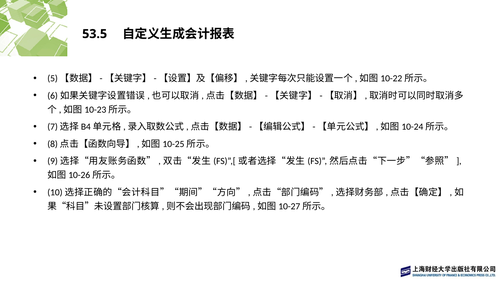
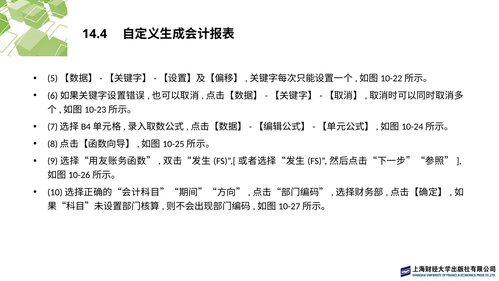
53.5: 53.5 -> 14.4
